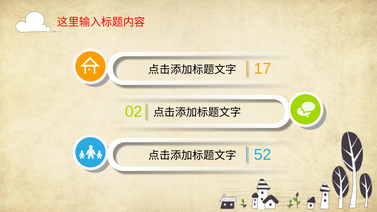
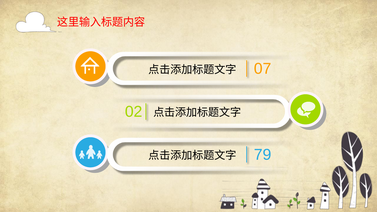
17: 17 -> 07
52: 52 -> 79
